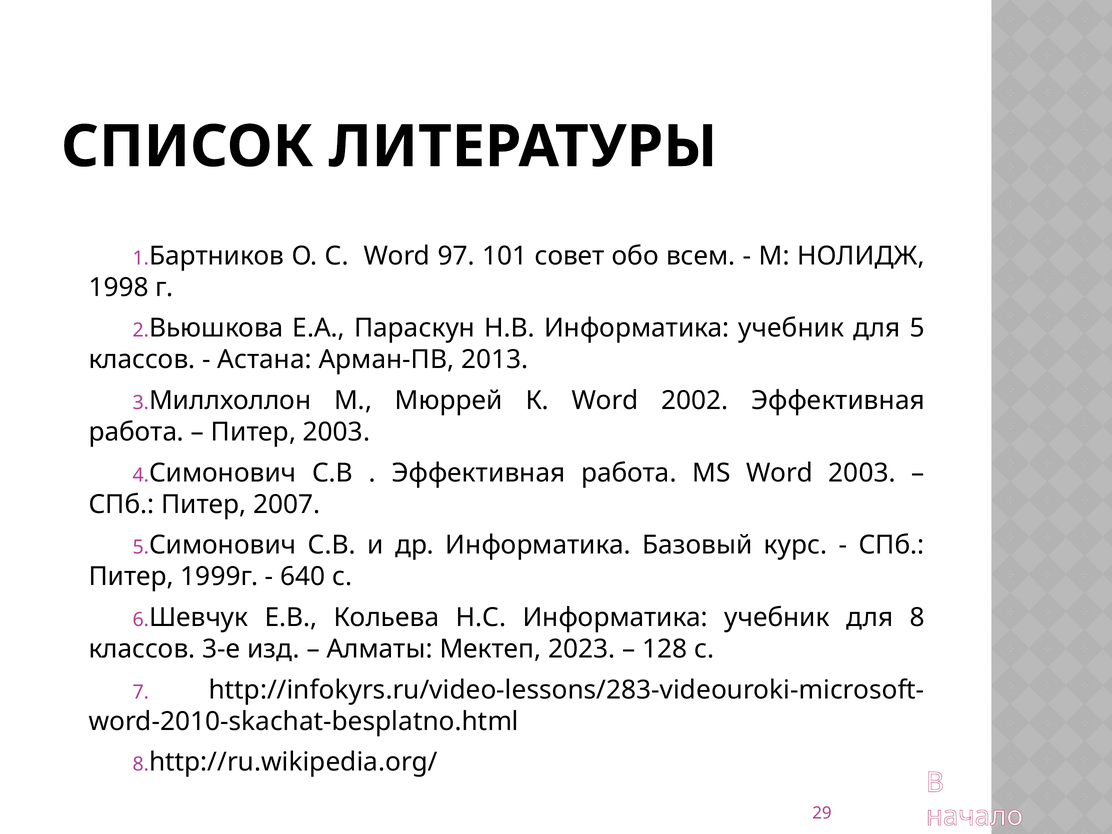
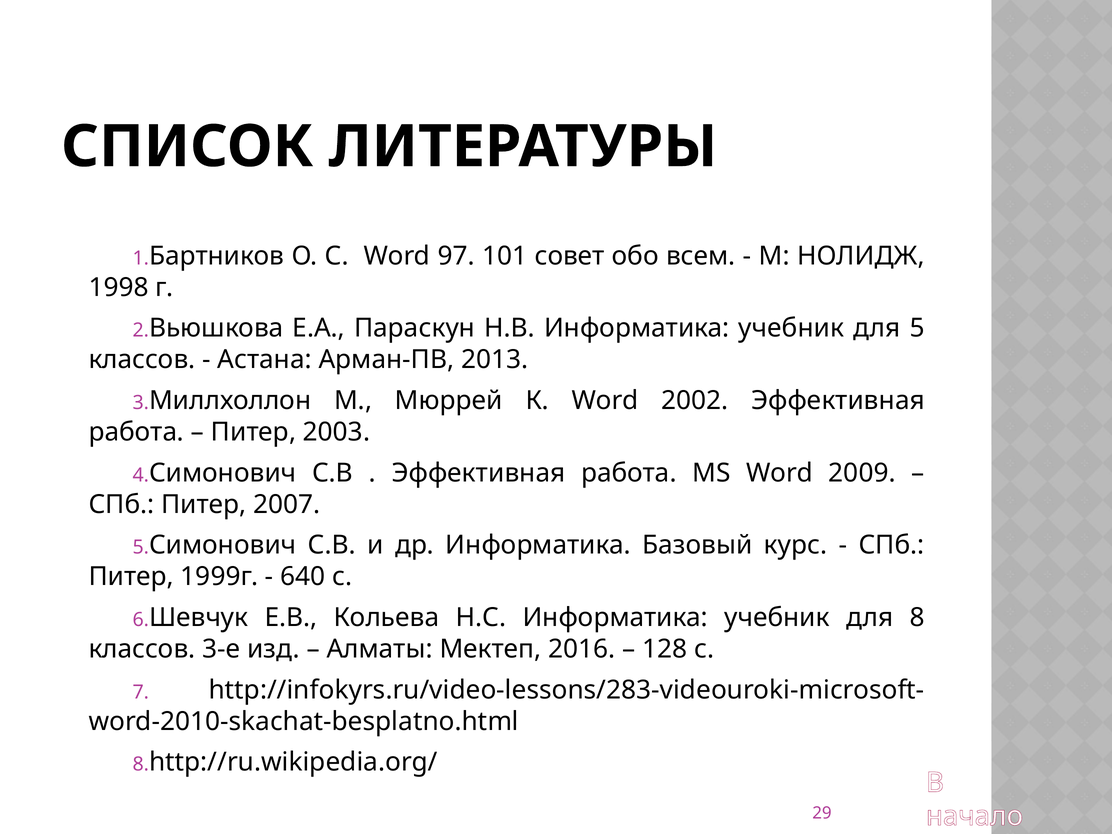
Word 2003: 2003 -> 2009
2023: 2023 -> 2016
